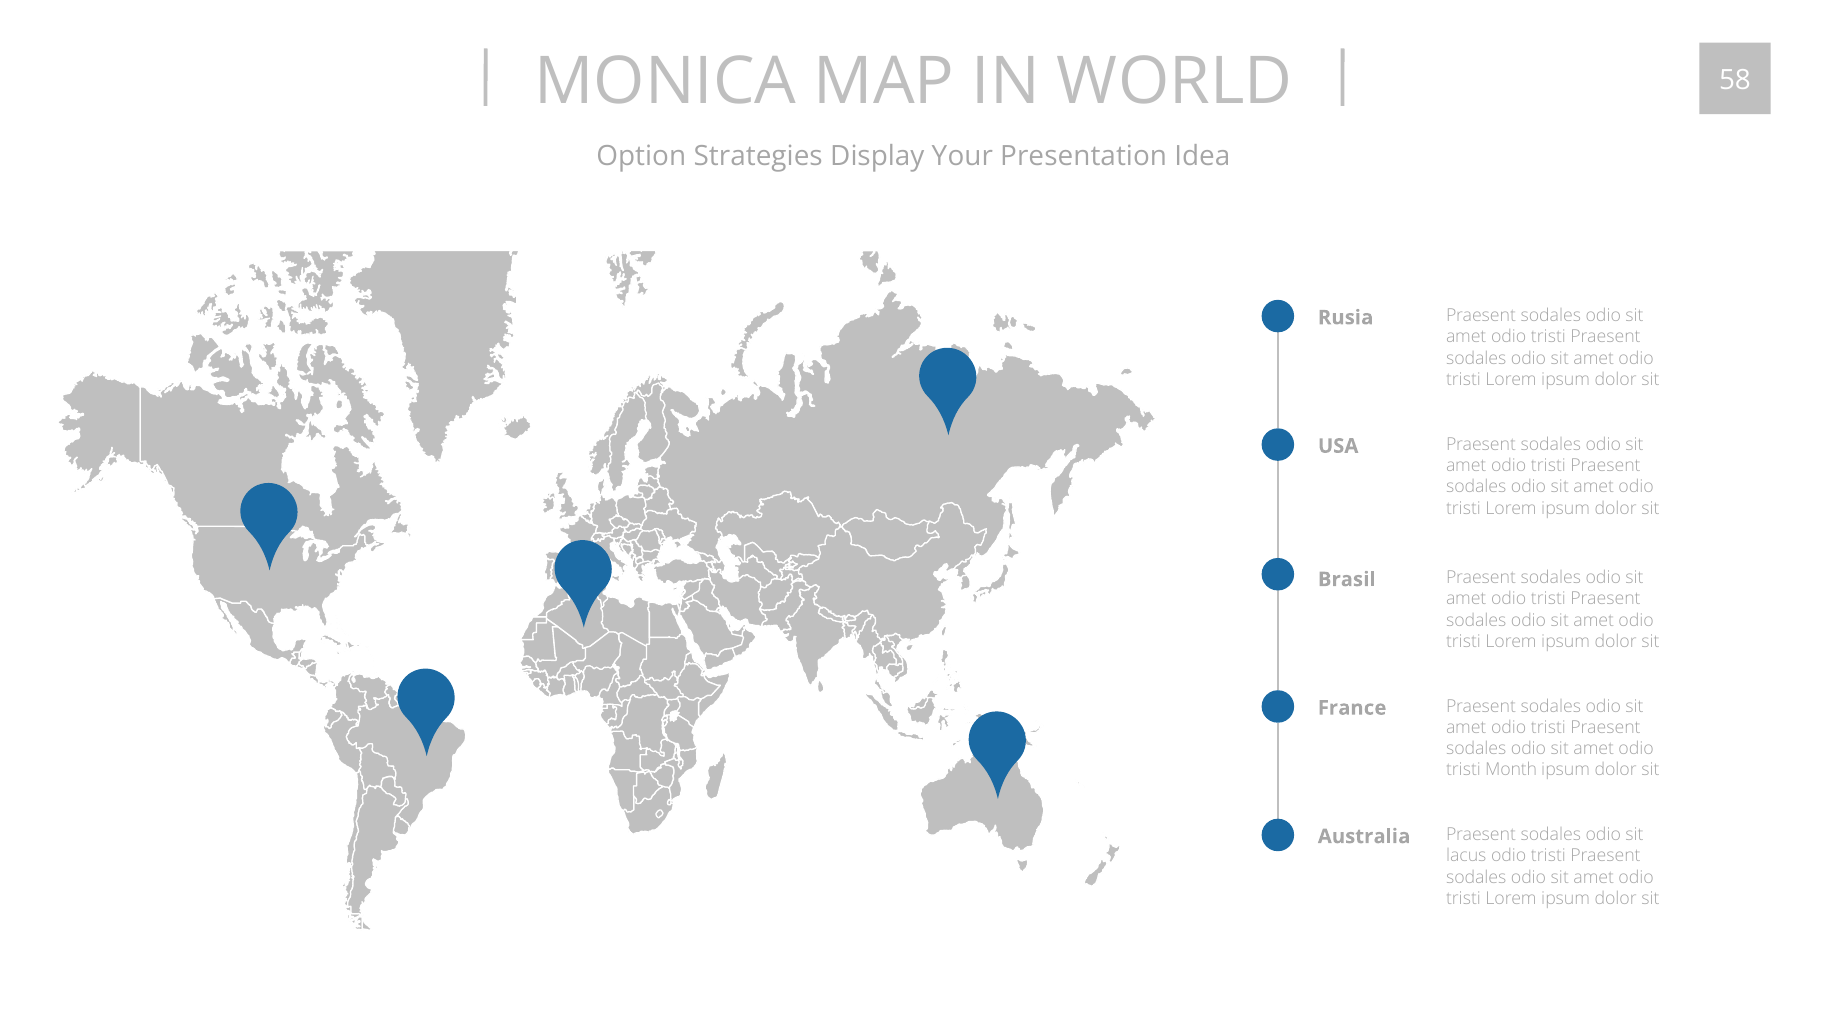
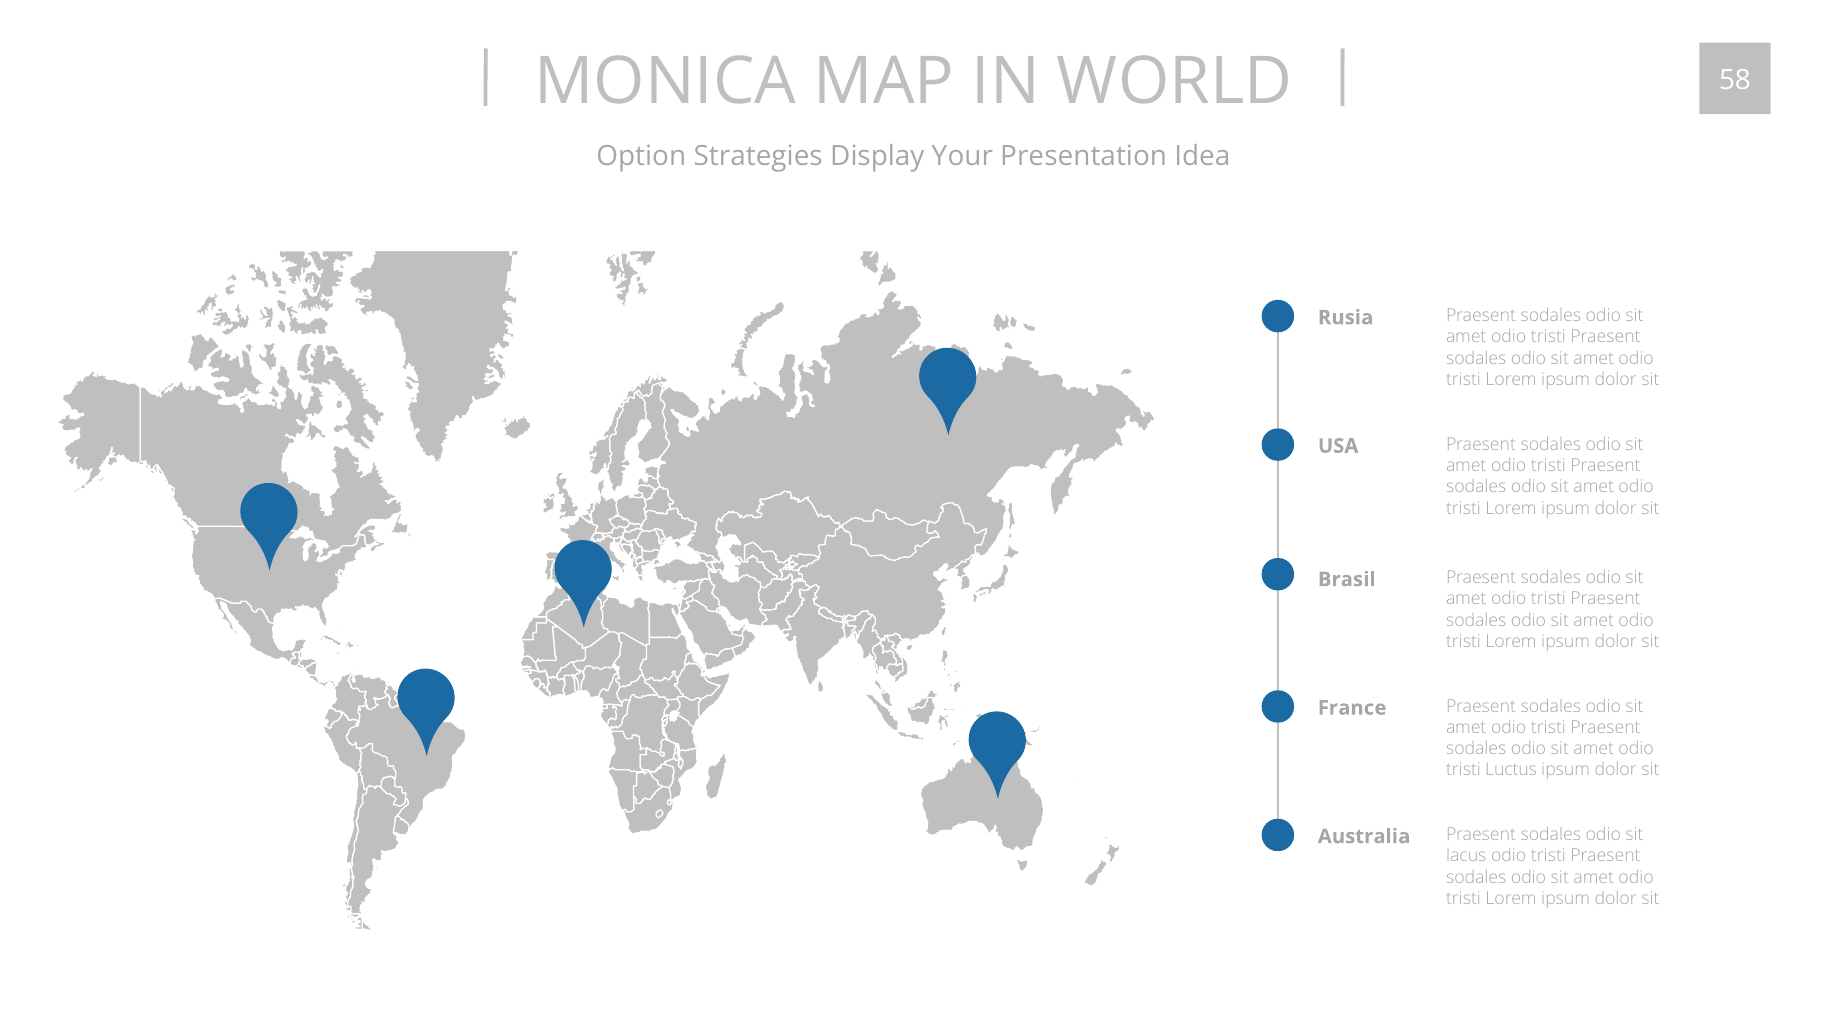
Month: Month -> Luctus
